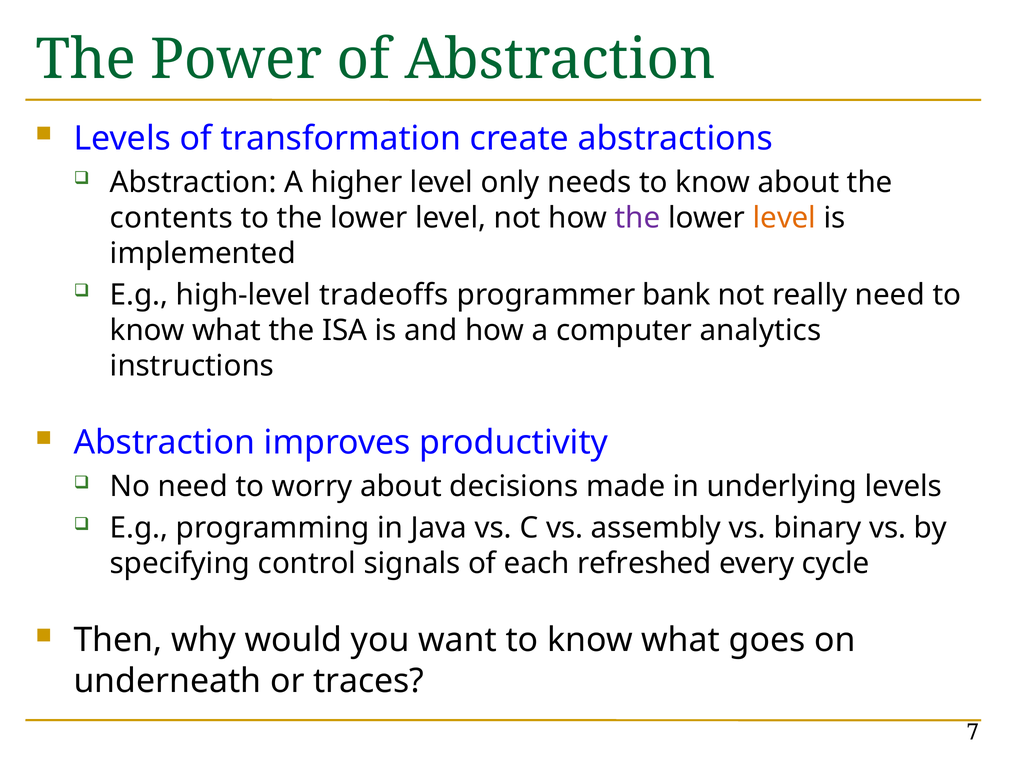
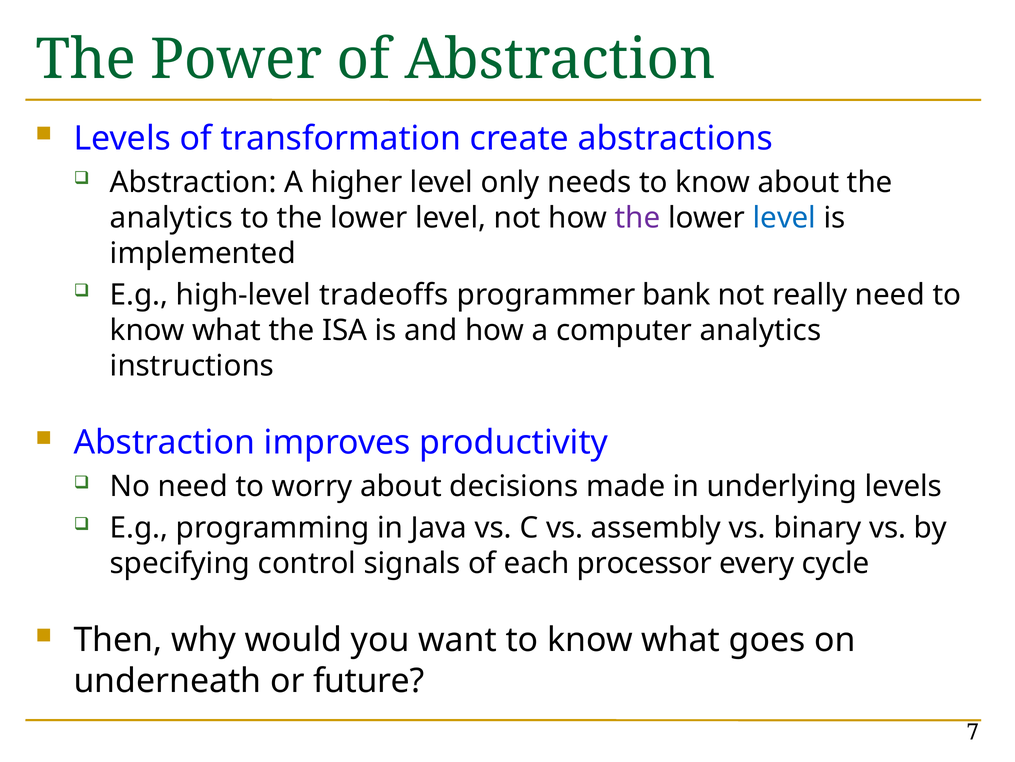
contents at (171, 218): contents -> analytics
level at (785, 218) colour: orange -> blue
refreshed: refreshed -> processor
traces: traces -> future
